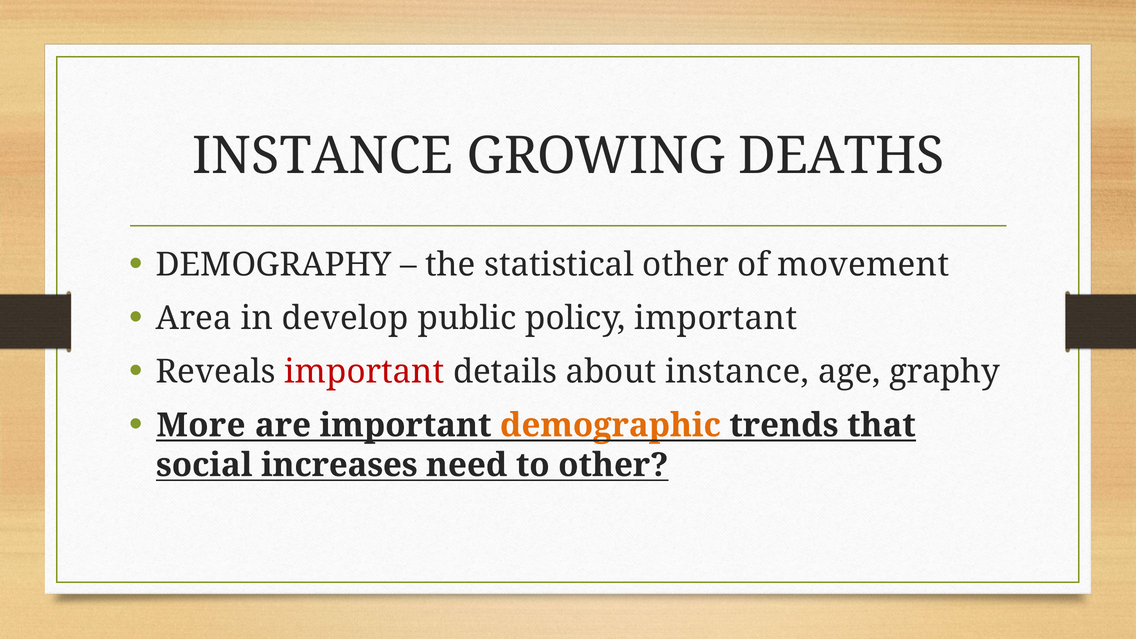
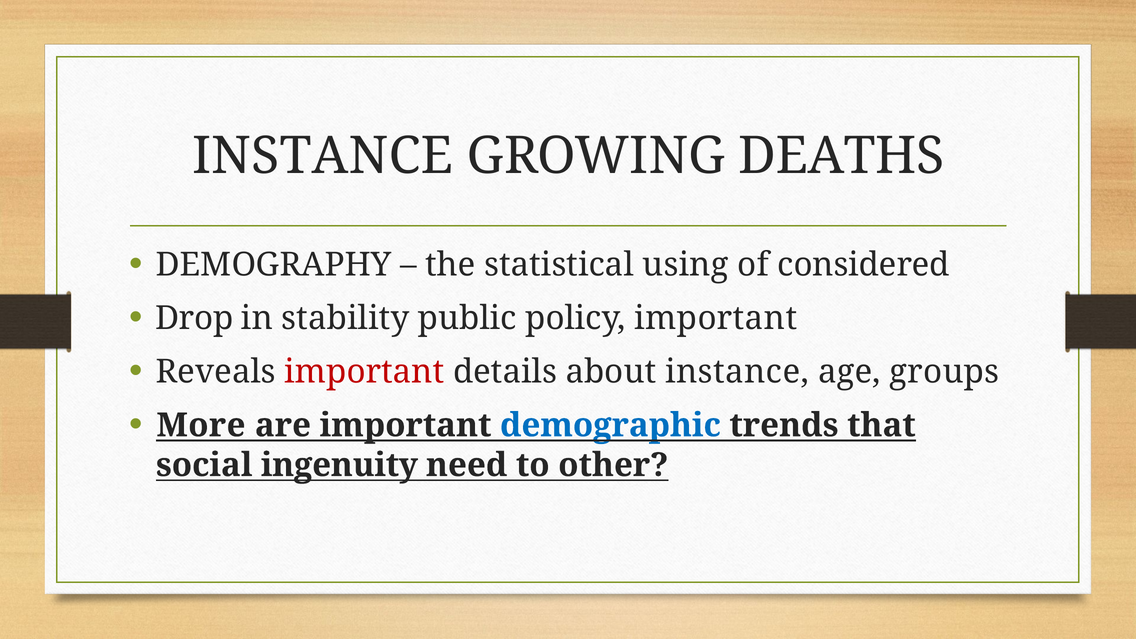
statistical other: other -> using
movement: movement -> considered
Area: Area -> Drop
develop: develop -> stability
graphy: graphy -> groups
demographic colour: orange -> blue
increases: increases -> ingenuity
